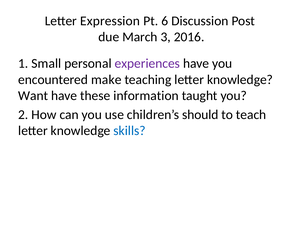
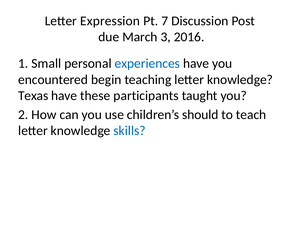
6: 6 -> 7
experiences colour: purple -> blue
make: make -> begin
Want: Want -> Texas
information: information -> participants
